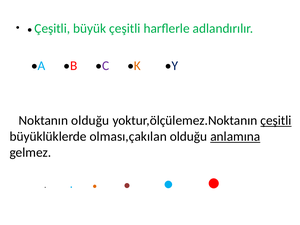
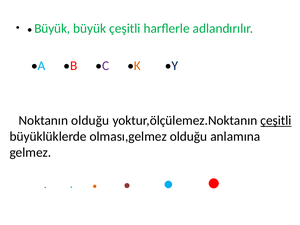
Çeşitli at (52, 28): Çeşitli -> Büyük
olması,çakılan: olması,çakılan -> olması,gelmez
anlamına underline: present -> none
